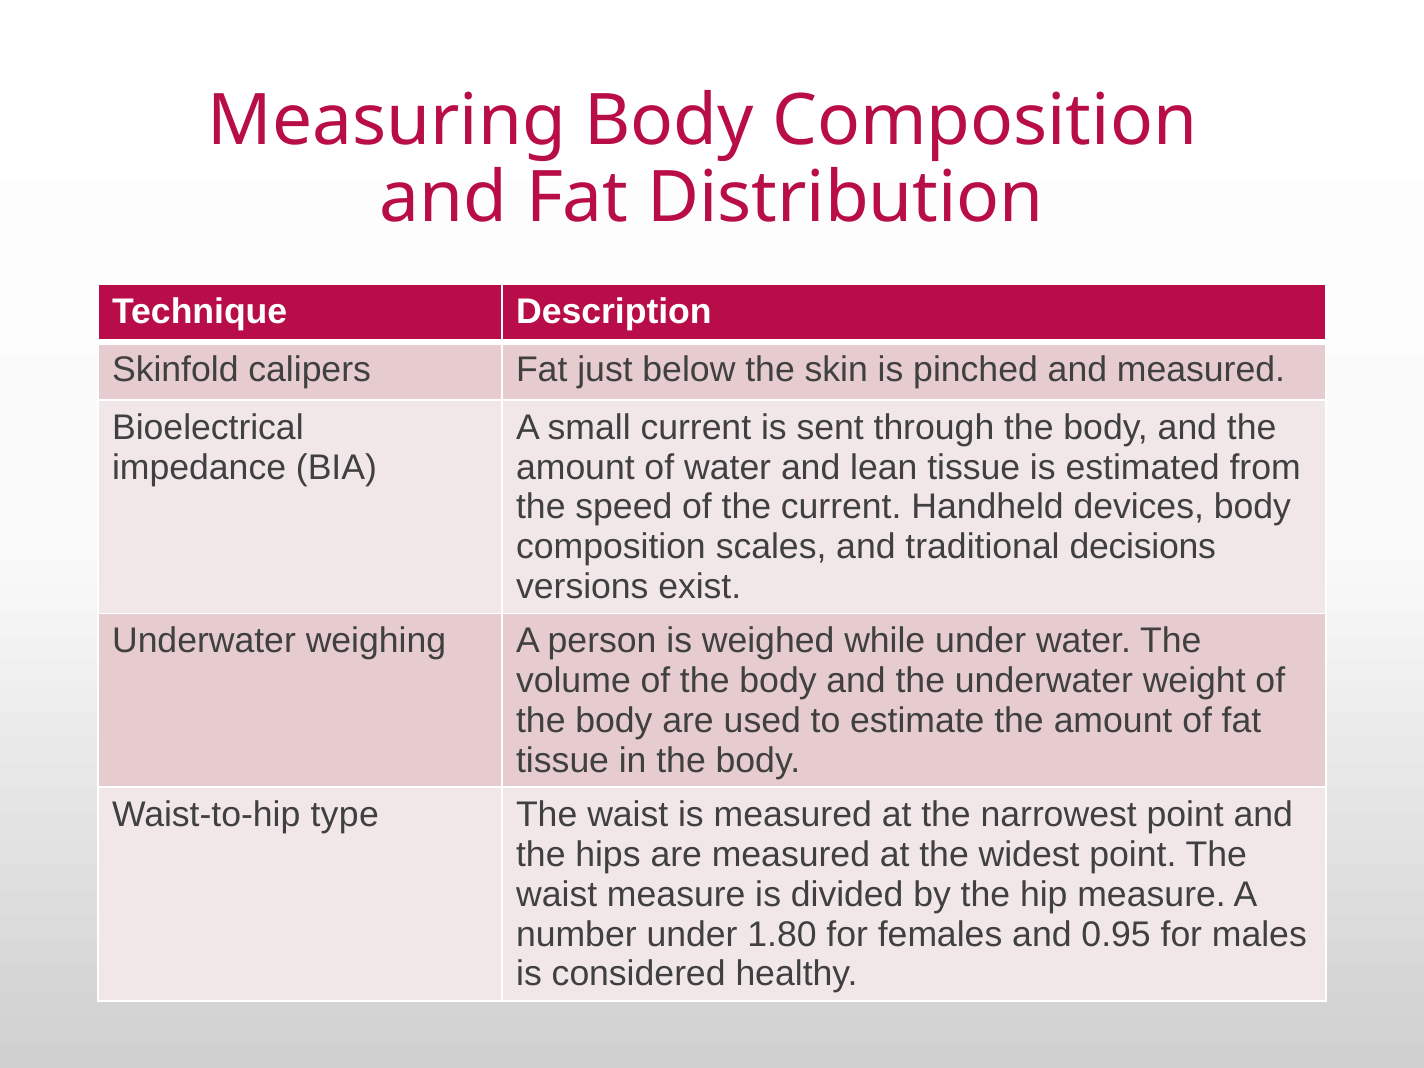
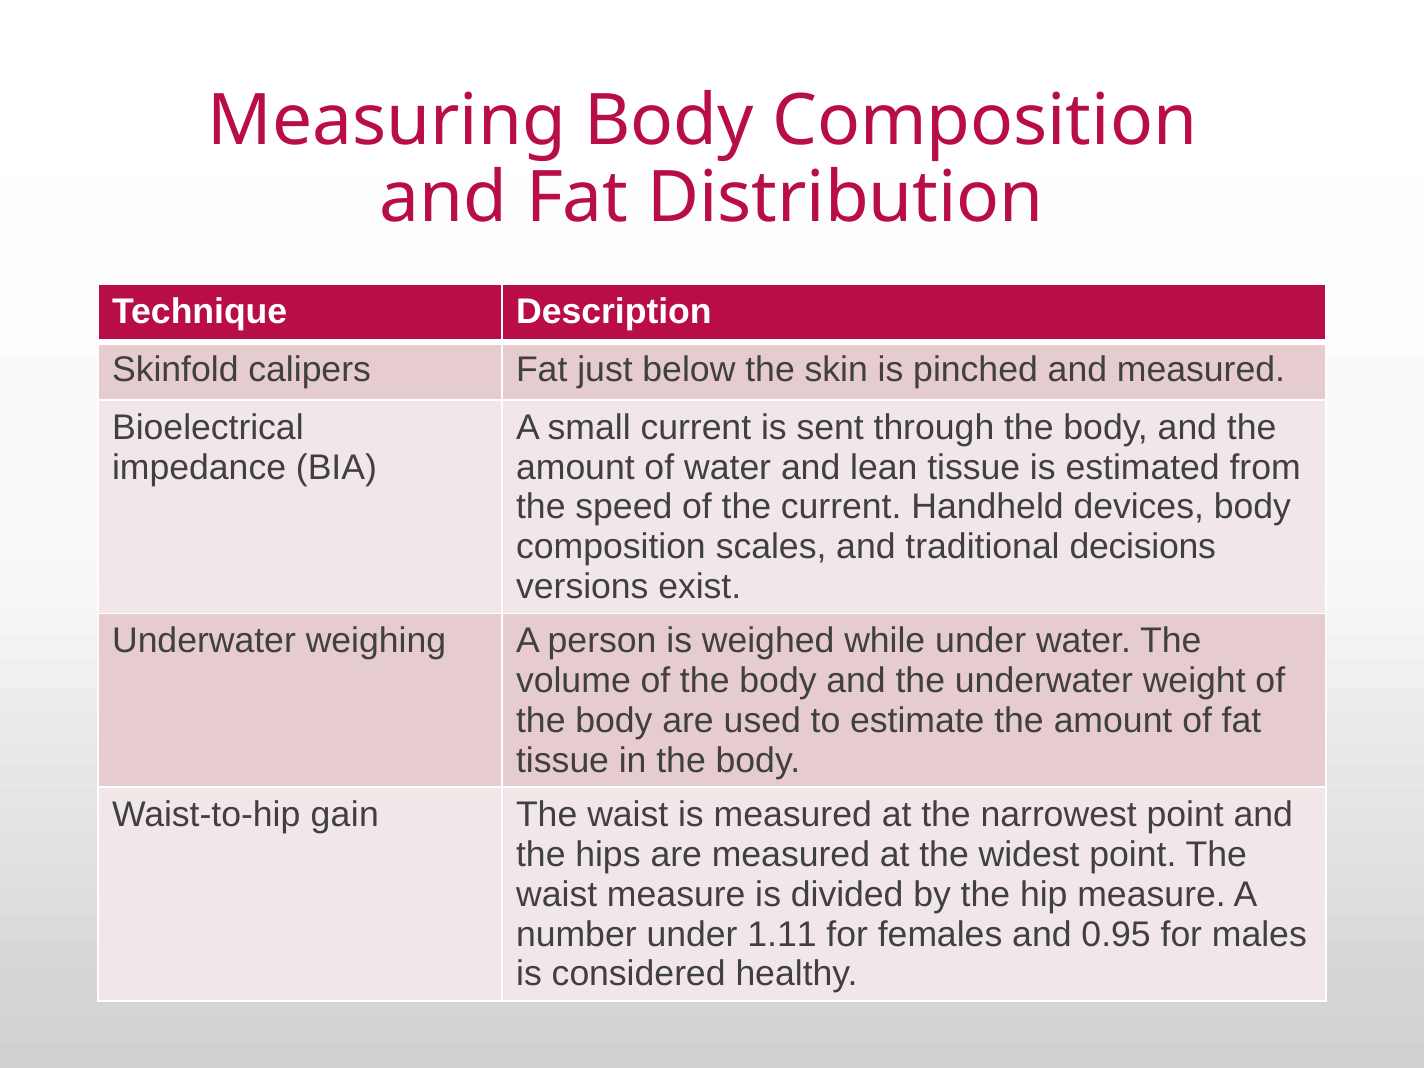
type: type -> gain
1.80: 1.80 -> 1.11
